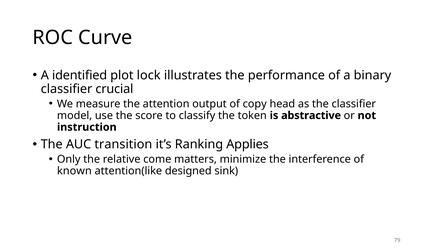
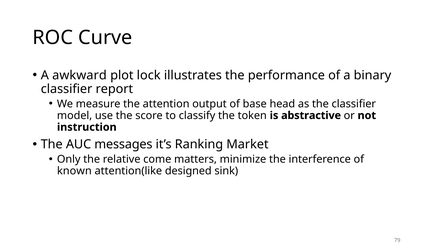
identified: identified -> awkward
crucial: crucial -> report
copy: copy -> base
transition: transition -> messages
Applies: Applies -> Market
